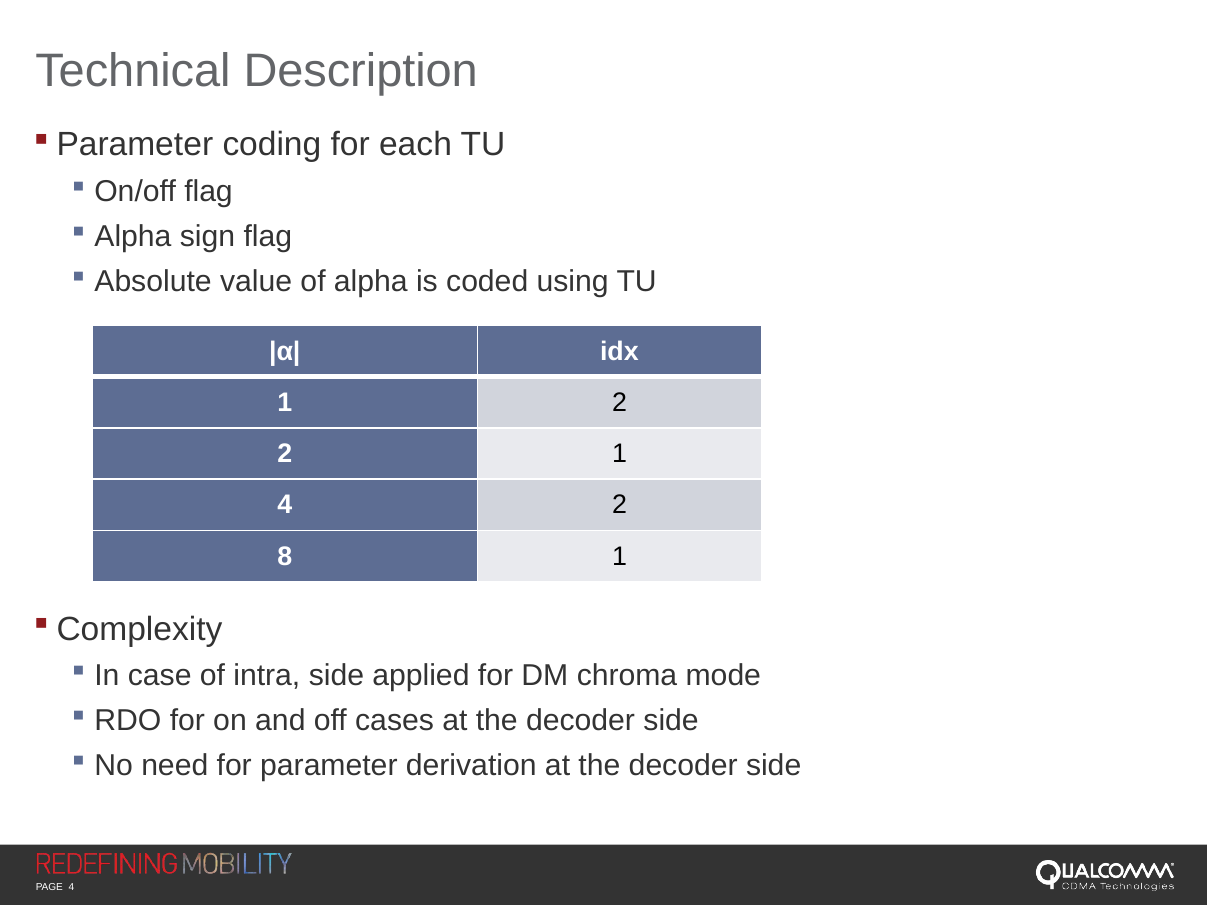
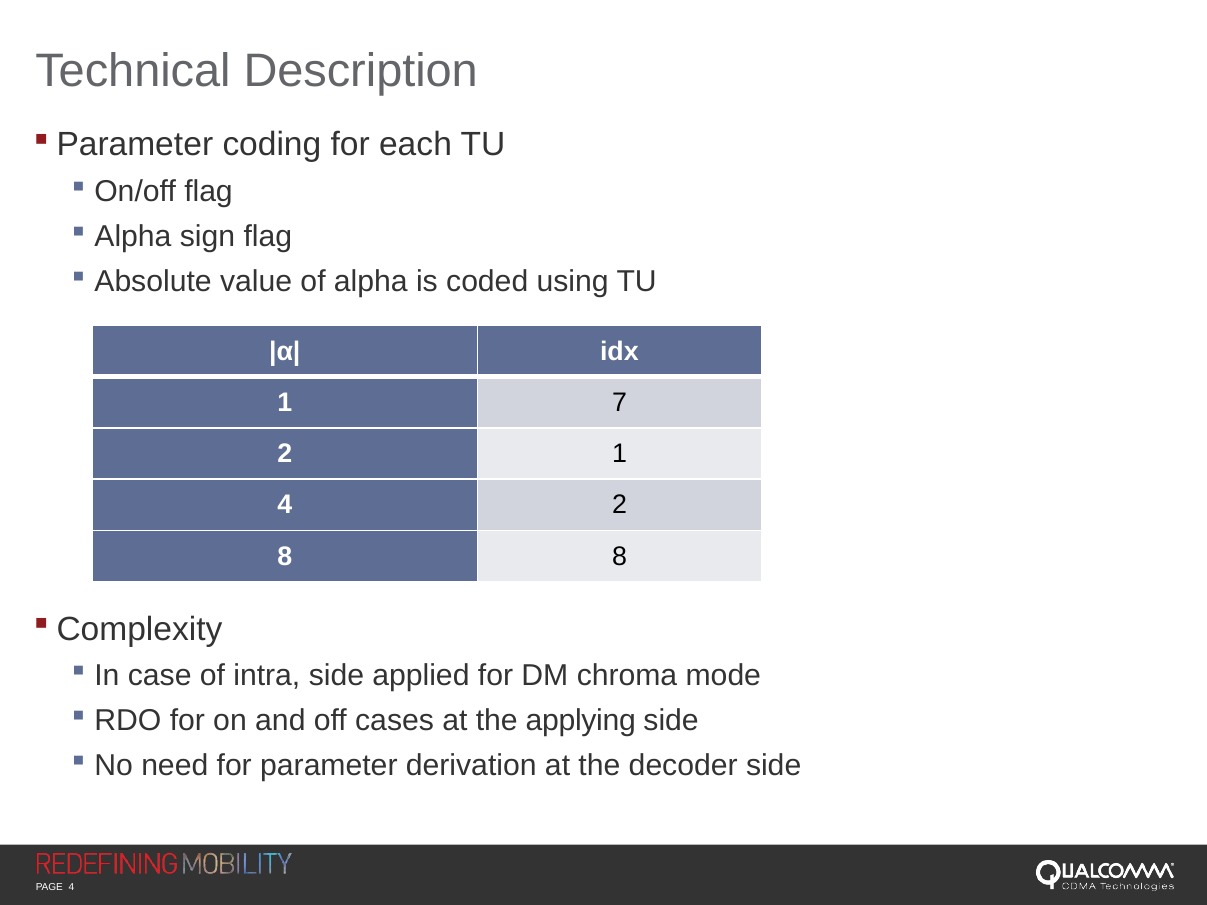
1 2: 2 -> 7
8 1: 1 -> 8
cases at the decoder: decoder -> applying
